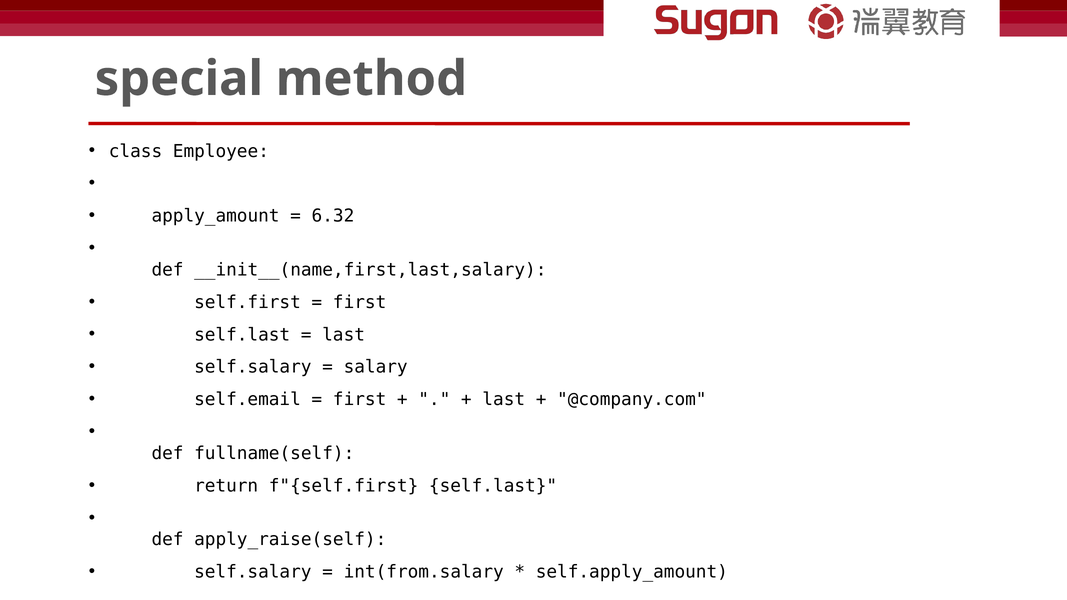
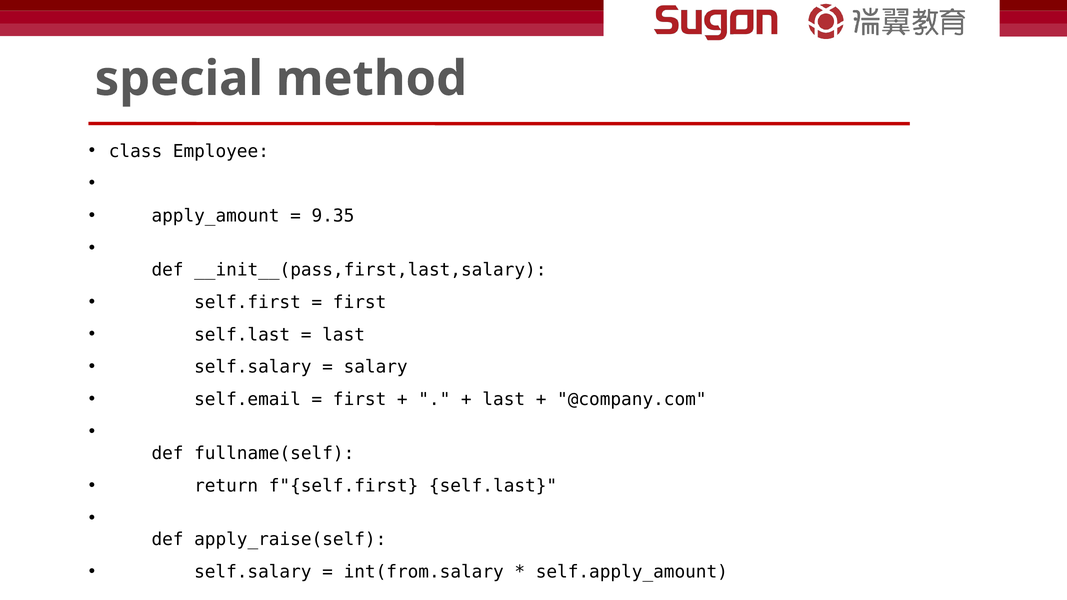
6.32: 6.32 -> 9.35
__init__(name,first,last,salary: __init__(name,first,last,salary -> __init__(pass,first,last,salary
